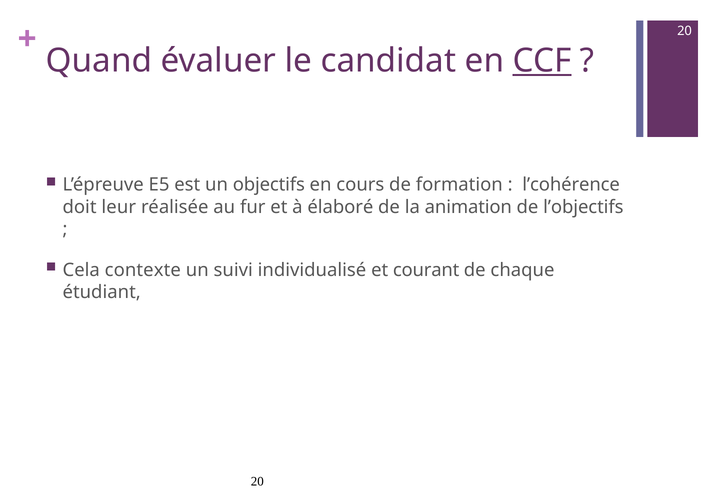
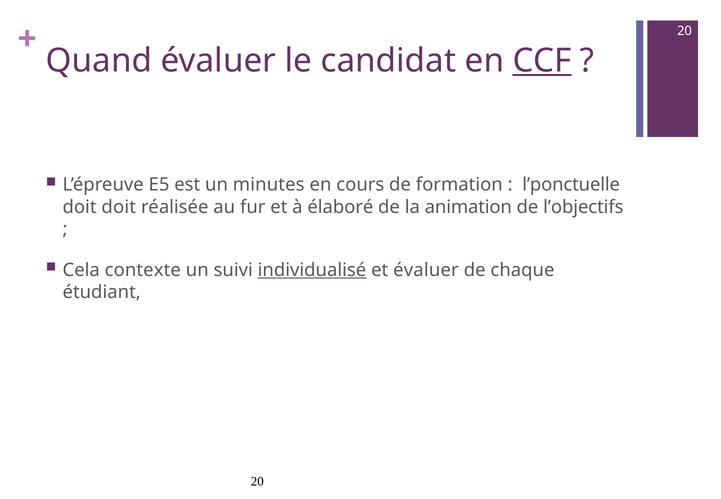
objectifs: objectifs -> minutes
l’cohérence: l’cohérence -> l’ponctuelle
doit leur: leur -> doit
individualisé underline: none -> present
et courant: courant -> évaluer
